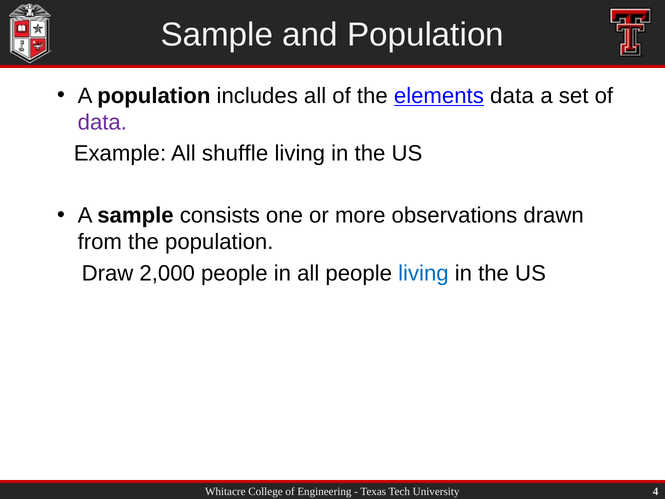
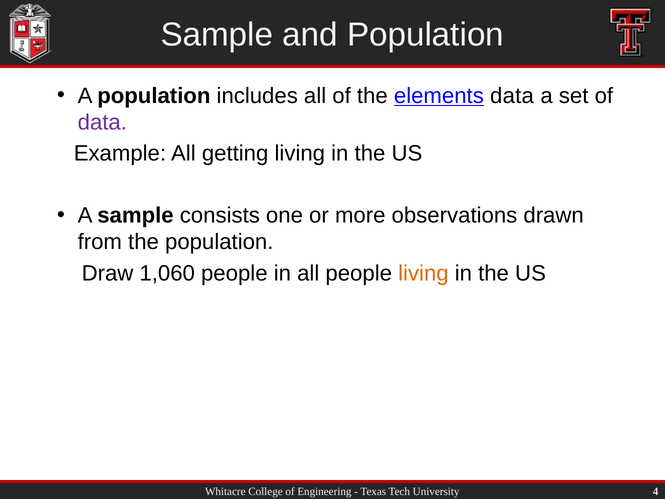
shuffle: shuffle -> getting
2,000: 2,000 -> 1,060
living at (423, 273) colour: blue -> orange
